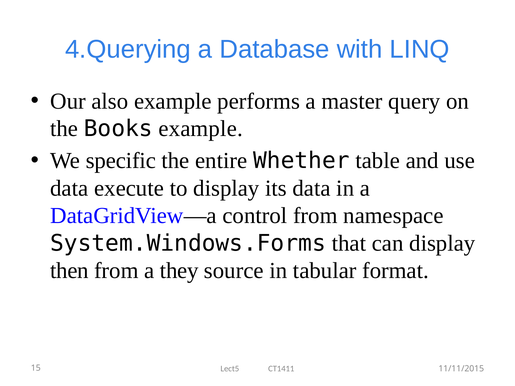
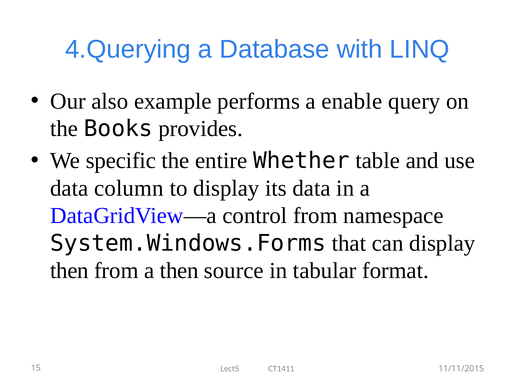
master: master -> enable
Books example: example -> provides
execute: execute -> column
a they: they -> then
